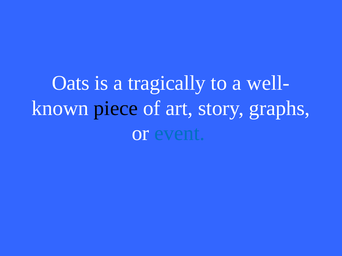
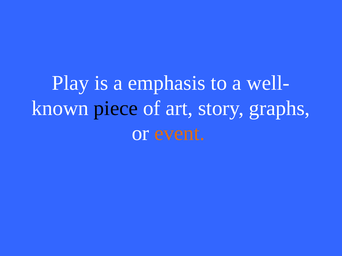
Oats: Oats -> Play
tragically: tragically -> emphasis
event colour: blue -> orange
